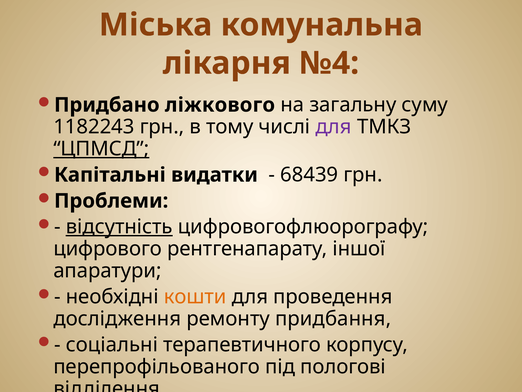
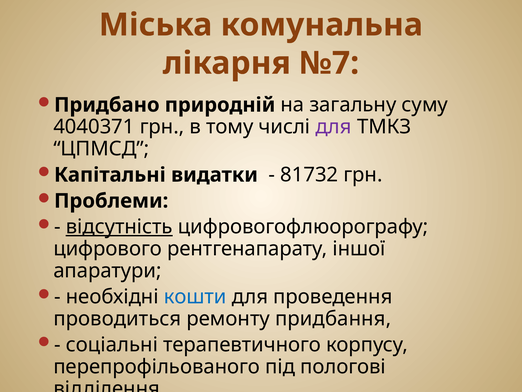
№4: №4 -> №7
ліжкового: ліжкового -> природній
1182243: 1182243 -> 4040371
ЦПМСД underline: present -> none
68439: 68439 -> 81732
кошти colour: orange -> blue
дослідження: дослідження -> проводиться
